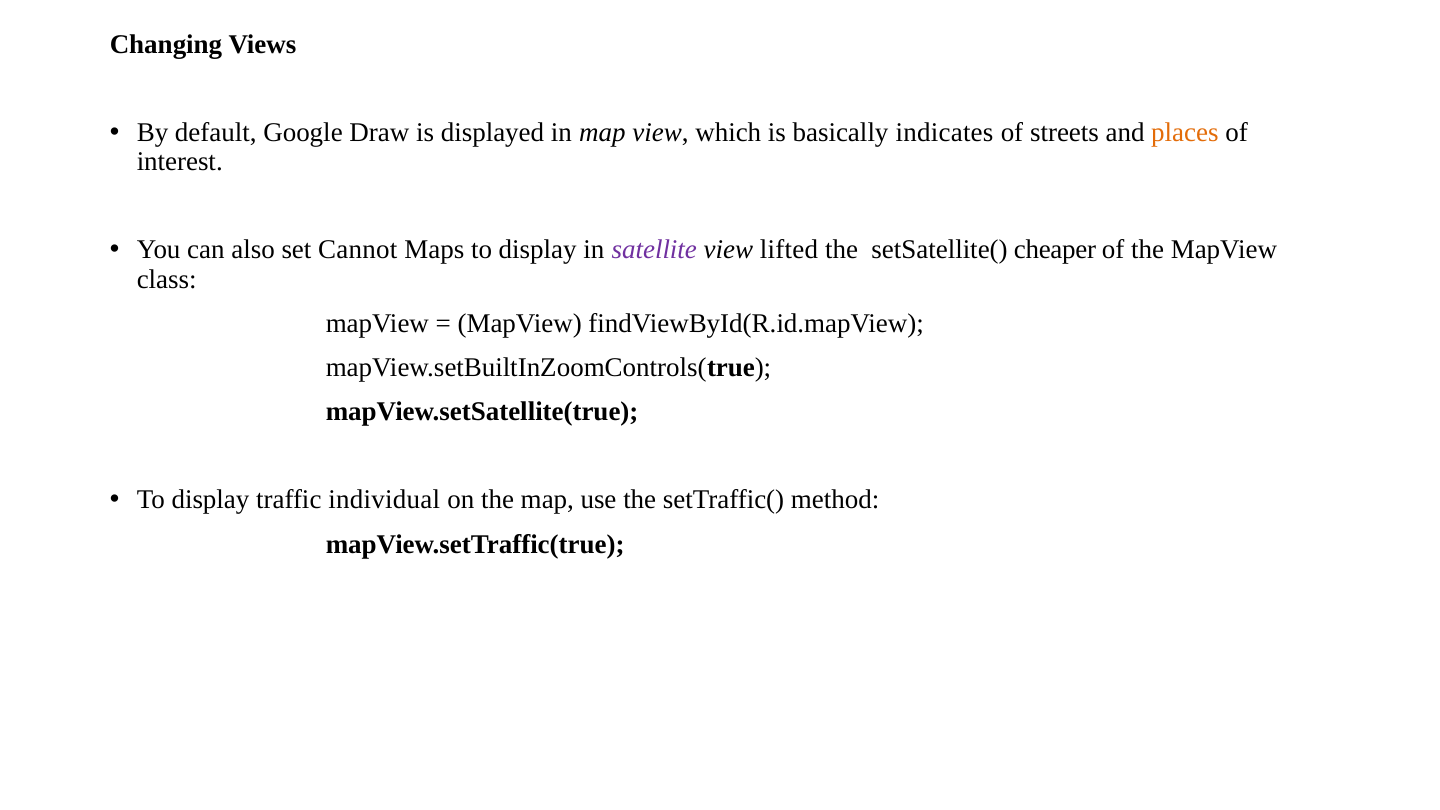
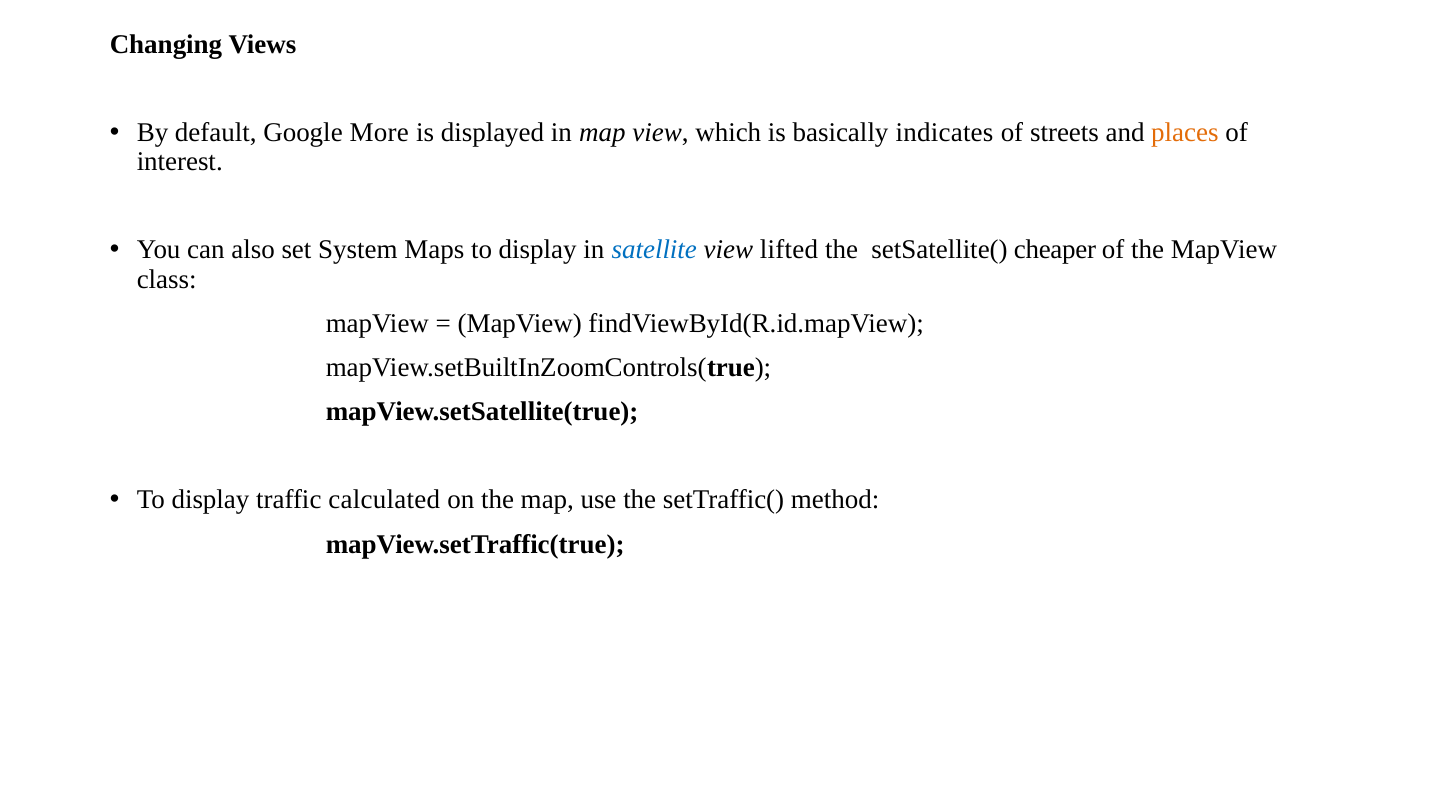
Draw: Draw -> More
Cannot: Cannot -> System
satellite colour: purple -> blue
individual: individual -> calculated
